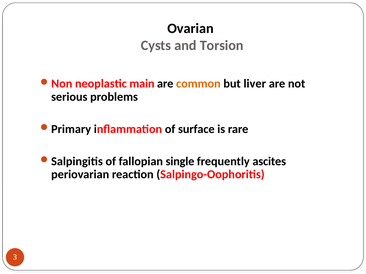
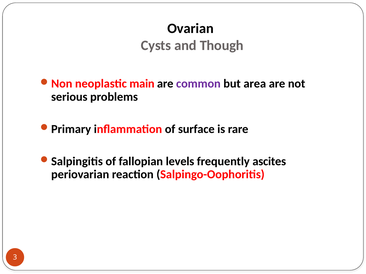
Torsion: Torsion -> Though
common colour: orange -> purple
liver: liver -> area
single: single -> levels
